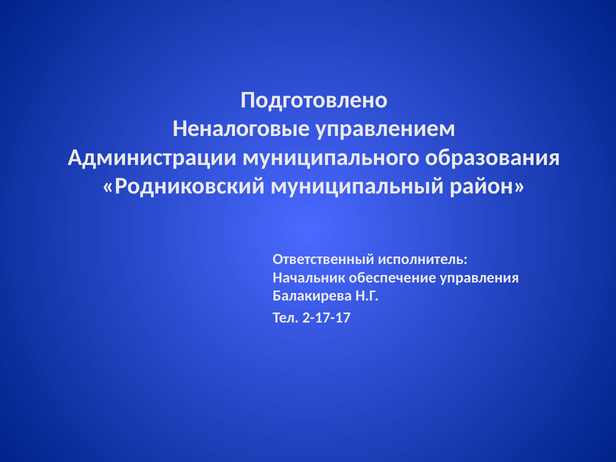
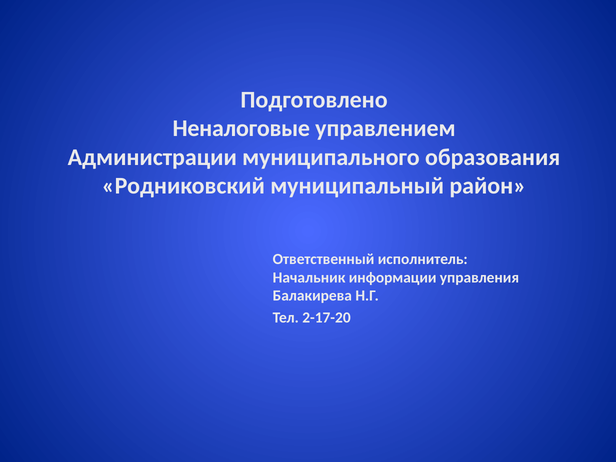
обеспечение: обеспечение -> информации
2-17-17: 2-17-17 -> 2-17-20
